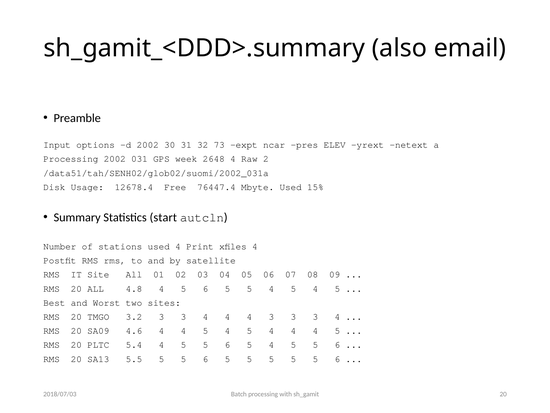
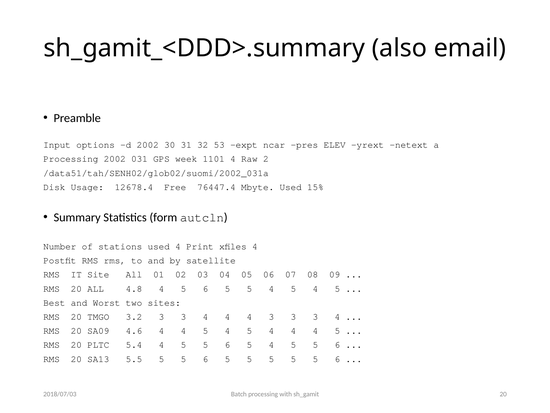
73: 73 -> 53
2648: 2648 -> 1101
start: start -> form
